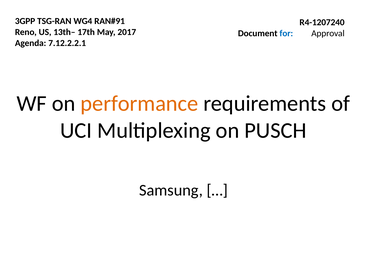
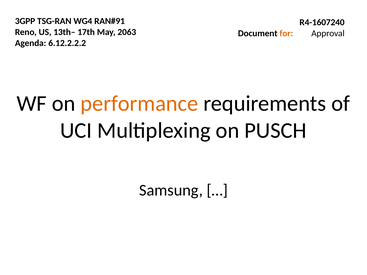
R4-1207240: R4-1207240 -> R4-1607240
2017: 2017 -> 2063
for colour: blue -> orange
7.12.2.2.1: 7.12.2.2.1 -> 6.12.2.2.2
